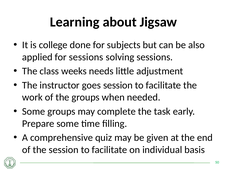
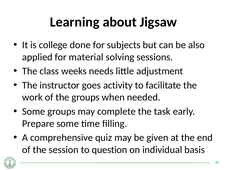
for sessions: sessions -> material
goes session: session -> activity
the session to facilitate: facilitate -> question
